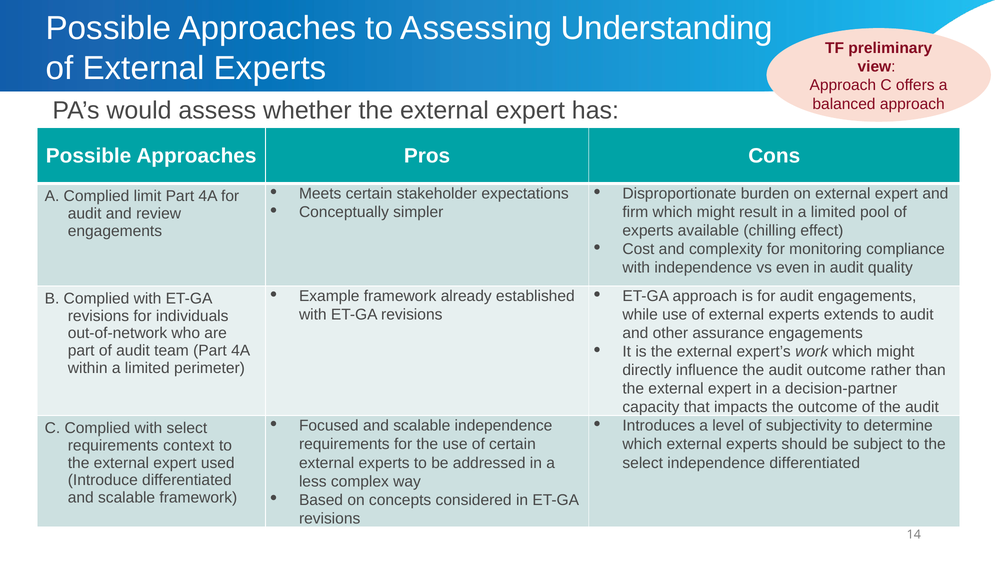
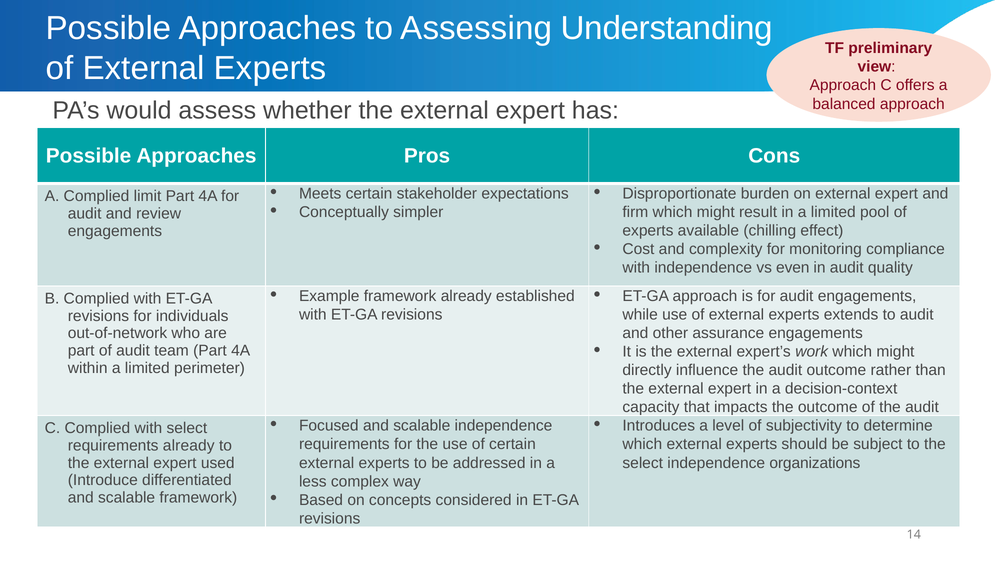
decision-partner: decision-partner -> decision-context
requirements context: context -> already
independence differentiated: differentiated -> organizations
